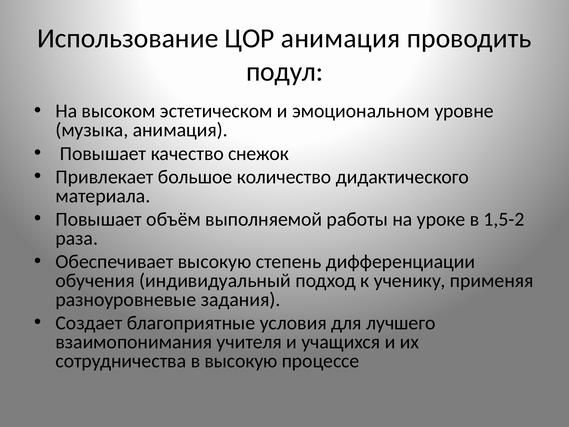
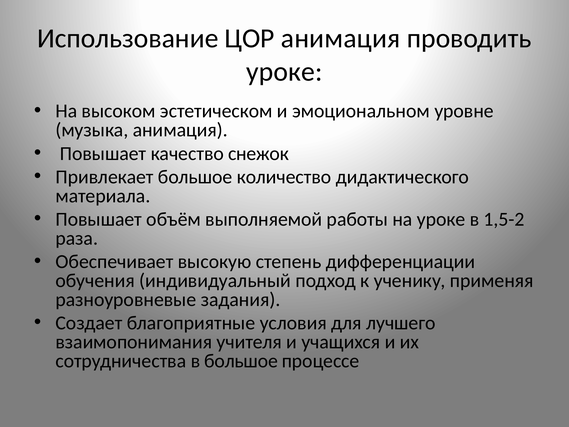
подул at (285, 72): подул -> уроке
в высокую: высокую -> большое
